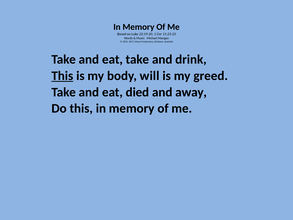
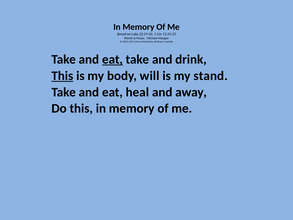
eat at (112, 59) underline: none -> present
greed: greed -> stand
died: died -> heal
